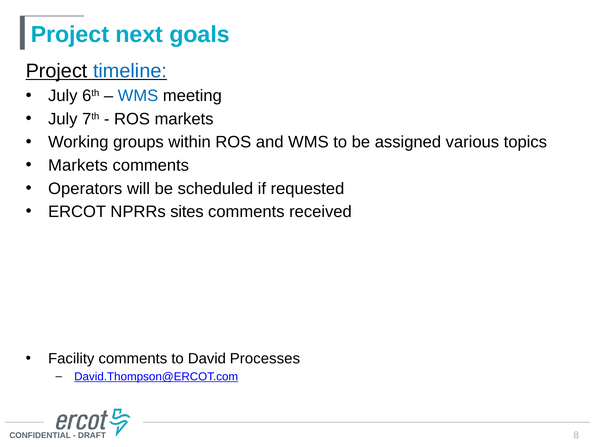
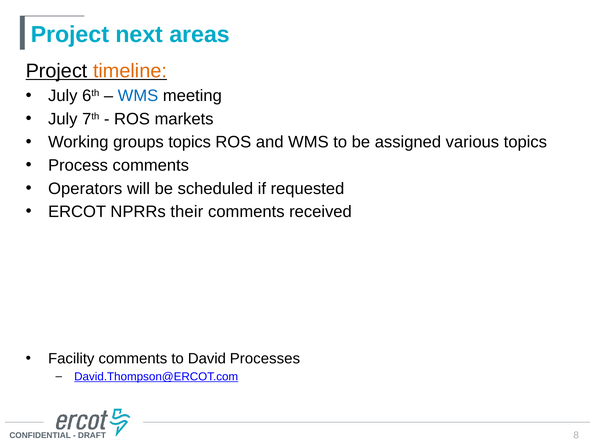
goals: goals -> areas
timeline colour: blue -> orange
groups within: within -> topics
Markets at (78, 165): Markets -> Process
sites: sites -> their
